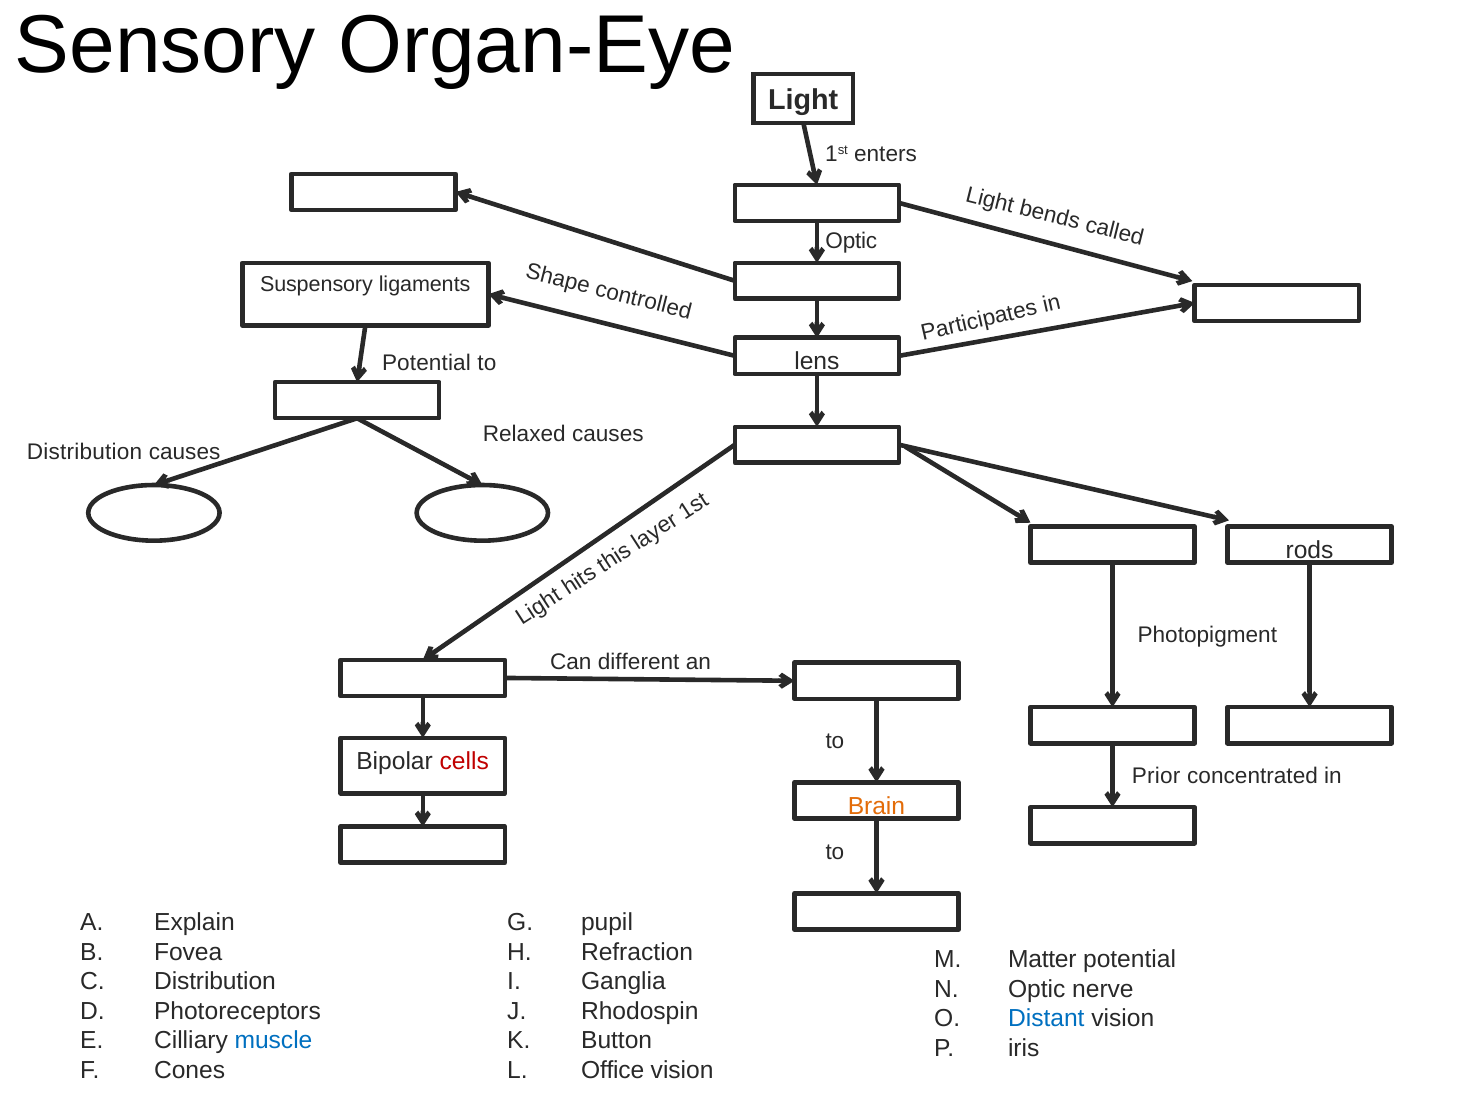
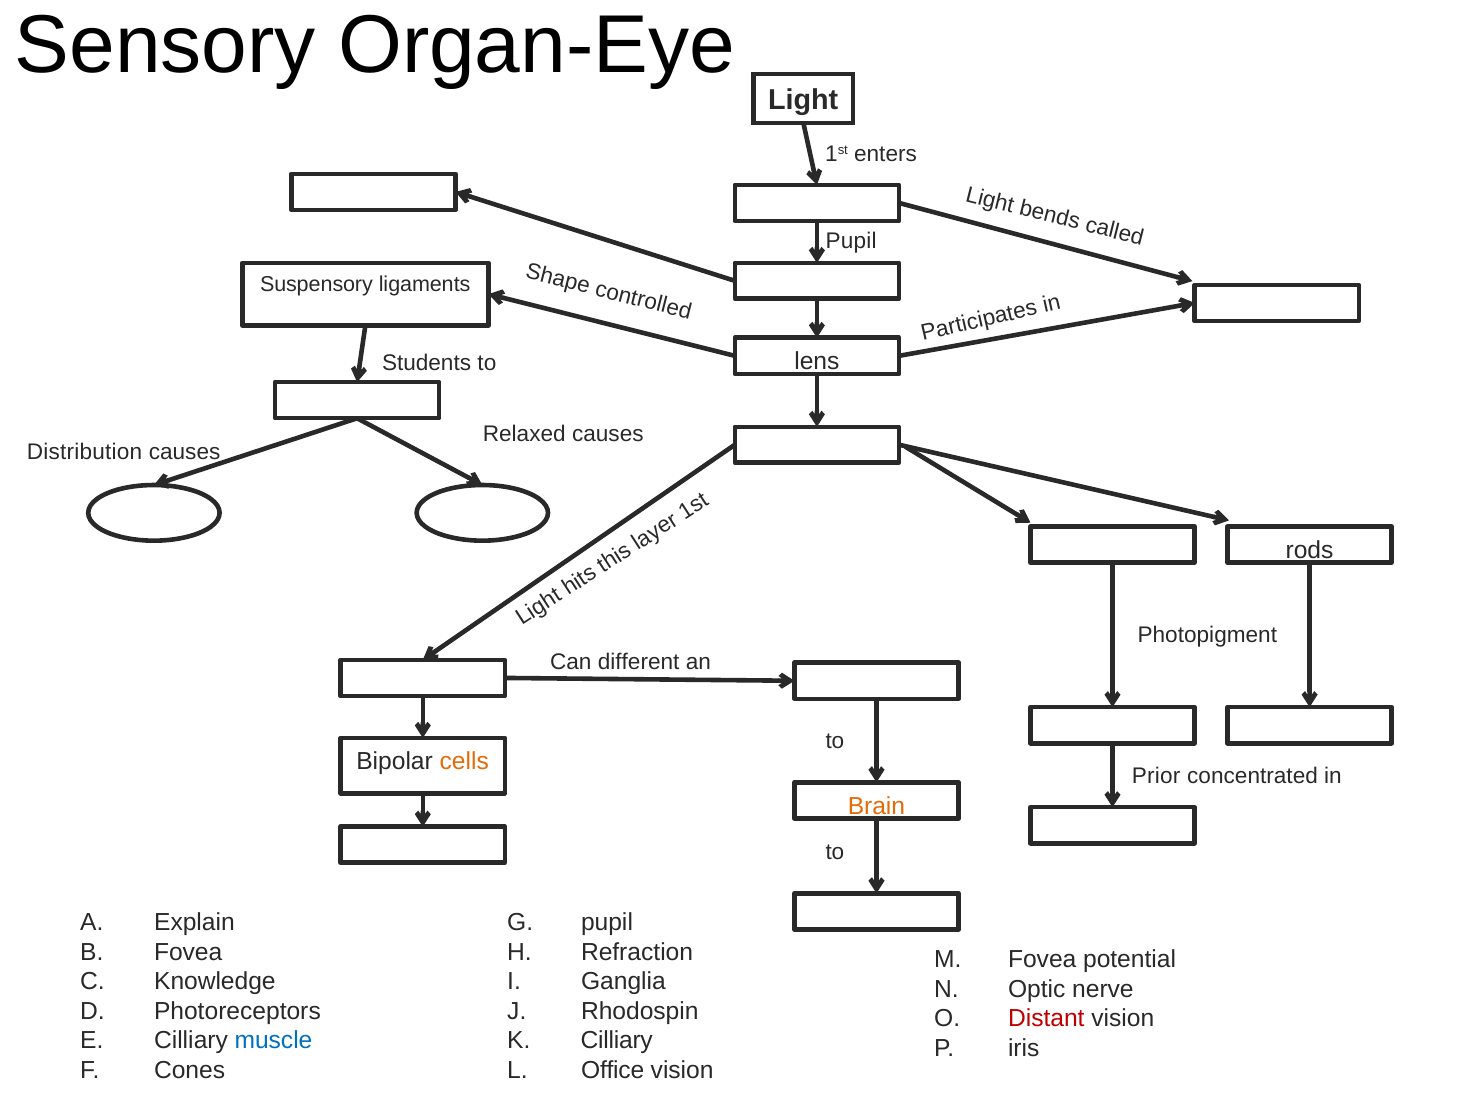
Optic at (851, 241): Optic -> Pupil
Potential at (426, 363): Potential -> Students
cells colour: red -> orange
Matter at (1042, 960): Matter -> Fovea
Distribution at (215, 982): Distribution -> Knowledge
Distant colour: blue -> red
Button at (617, 1041): Button -> Cilliary
